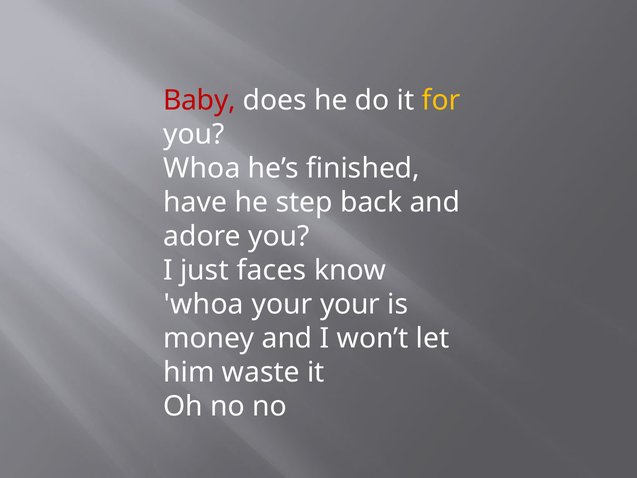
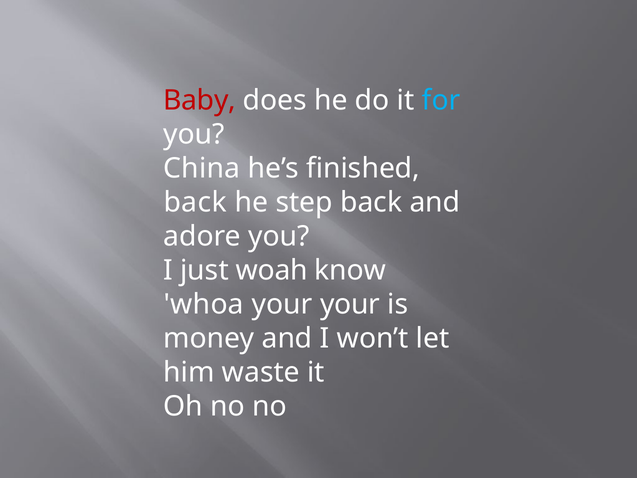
for colour: yellow -> light blue
Whoa at (202, 168): Whoa -> China
have at (195, 202): have -> back
faces: faces -> woah
